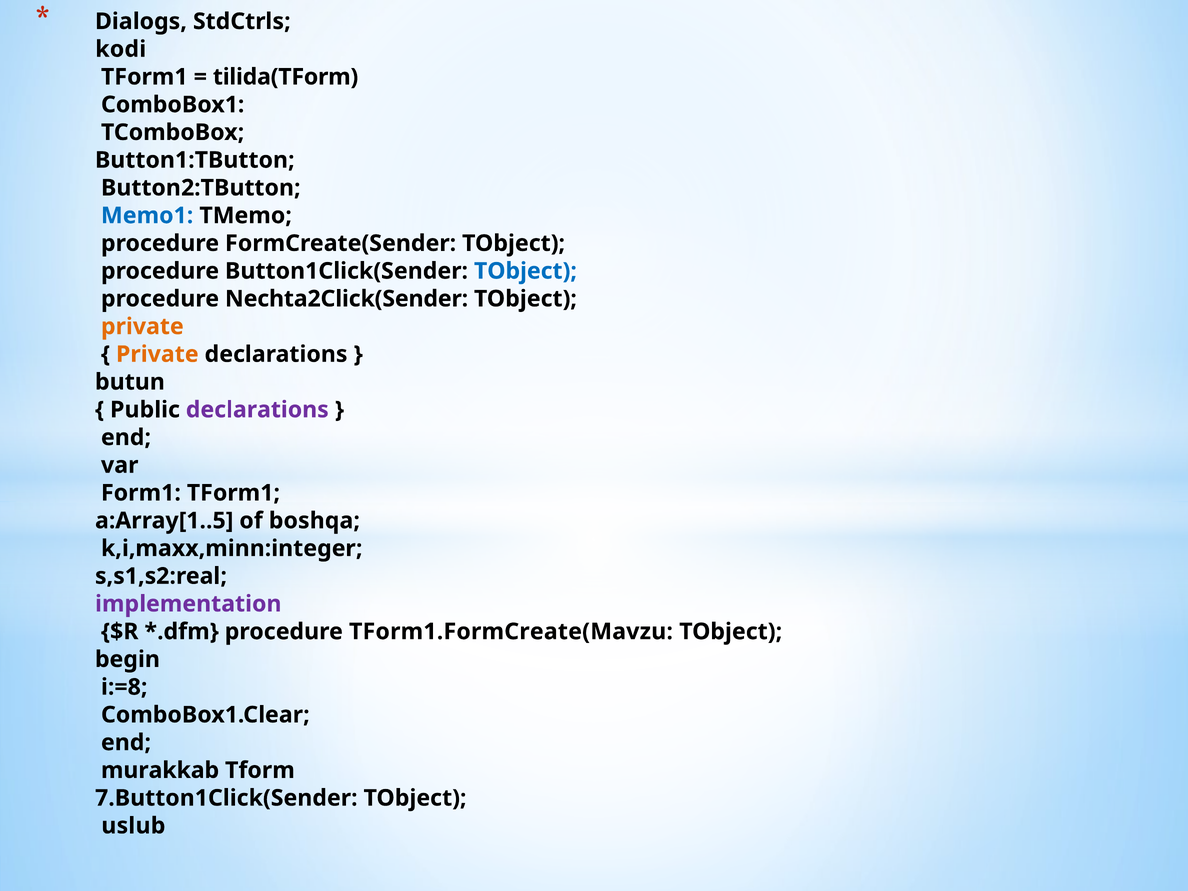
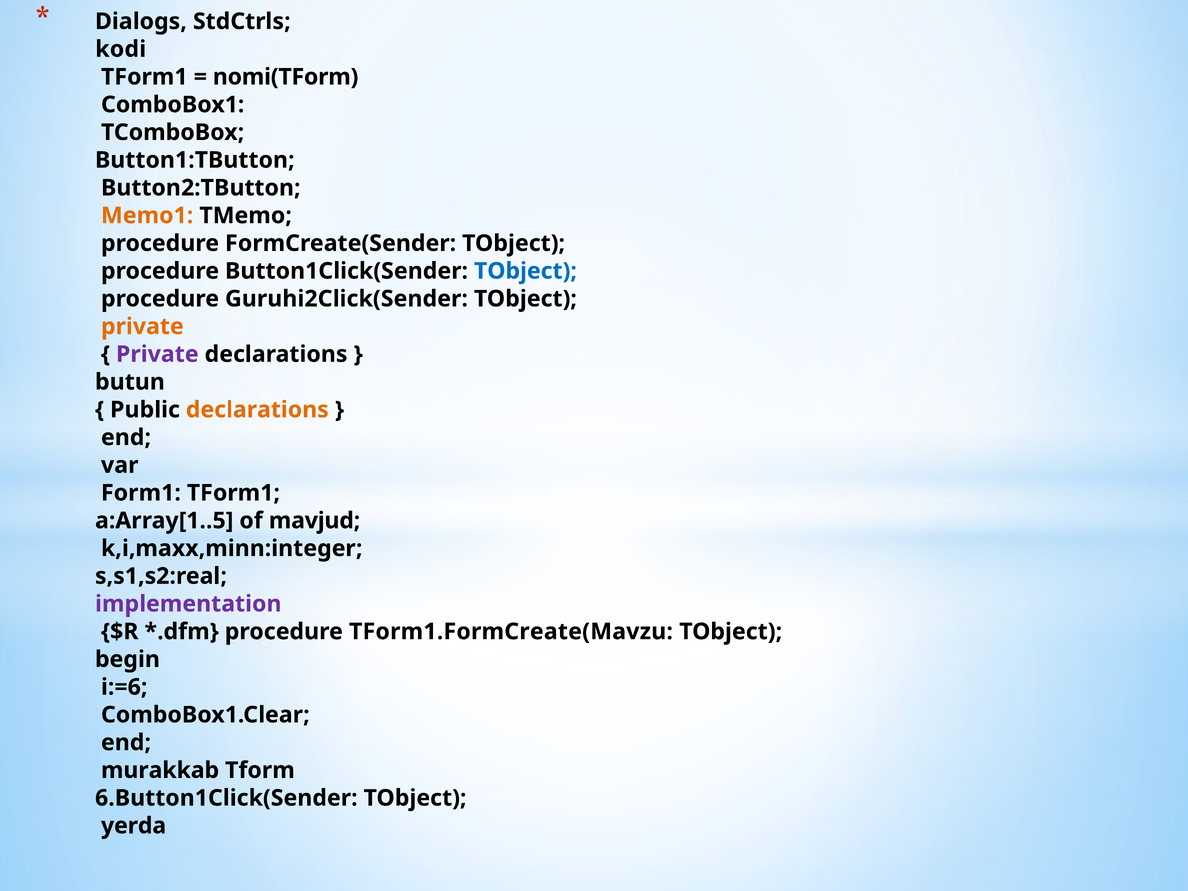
tilida(TForm: tilida(TForm -> nomi(TForm
Memo1 colour: blue -> orange
Nechta2Click(Sender: Nechta2Click(Sender -> Guruhi2Click(Sender
Private at (157, 354) colour: orange -> purple
declarations at (257, 410) colour: purple -> orange
boshqa: boshqa -> mavjud
i:=8: i:=8 -> i:=6
7.Button1Click(Sender: 7.Button1Click(Sender -> 6.Button1Click(Sender
uslub: uslub -> yerda
